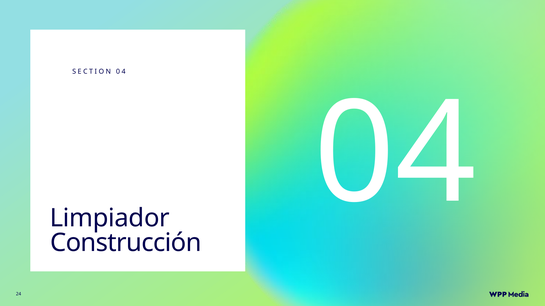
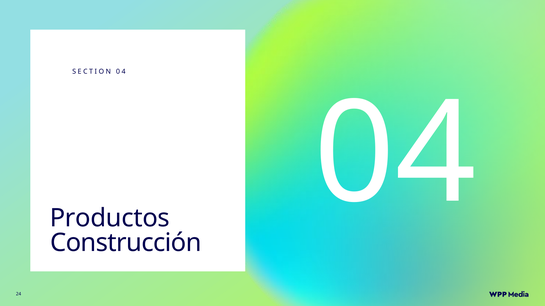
Limpiador: Limpiador -> Productos
